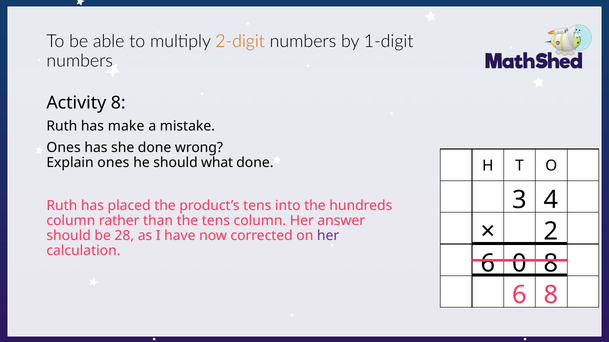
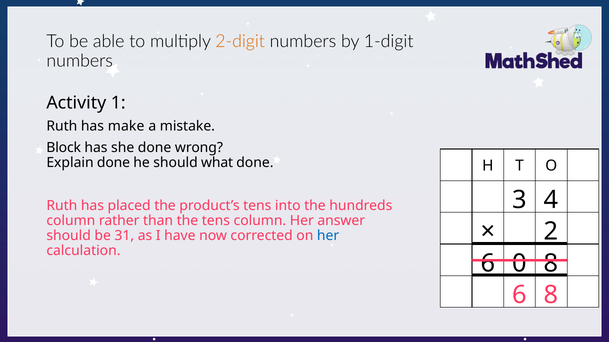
Activity 8: 8 -> 1
Ones at (64, 148): Ones -> Block
Explain ones: ones -> done
28: 28 -> 31
her at (328, 236) colour: purple -> blue
